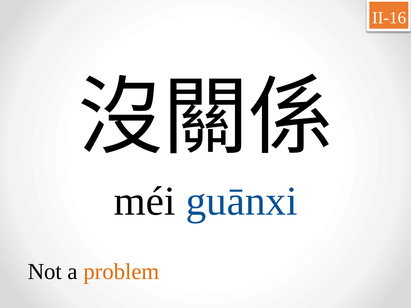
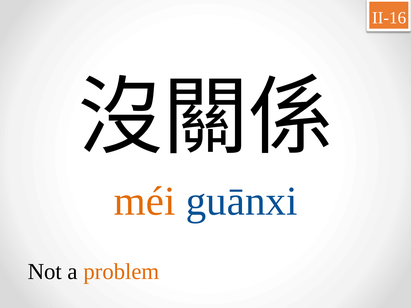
méi colour: black -> orange
